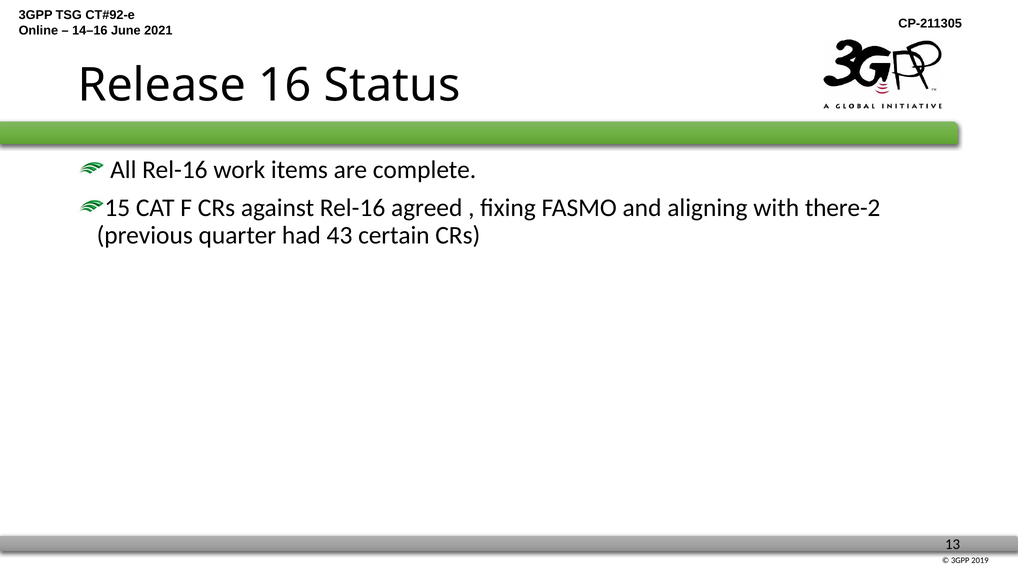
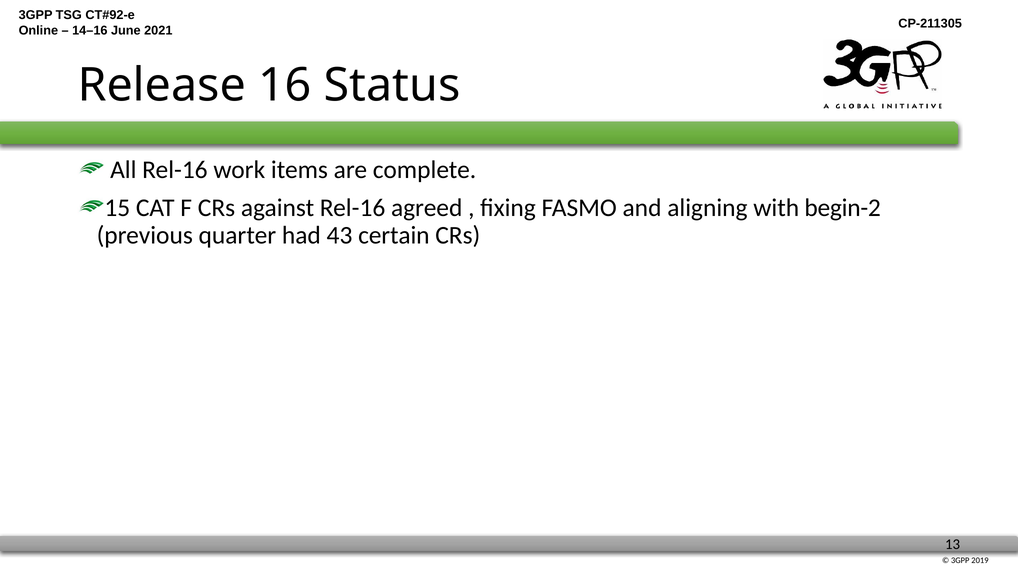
there-2: there-2 -> begin-2
